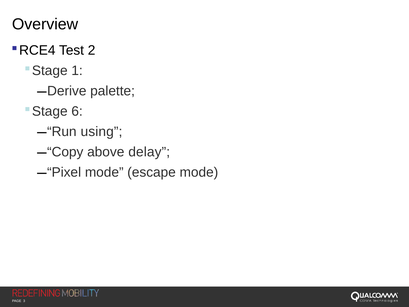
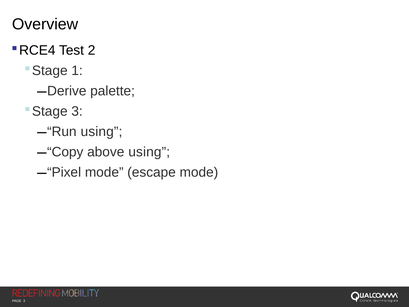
6 at (77, 111): 6 -> 3
above delay: delay -> using
